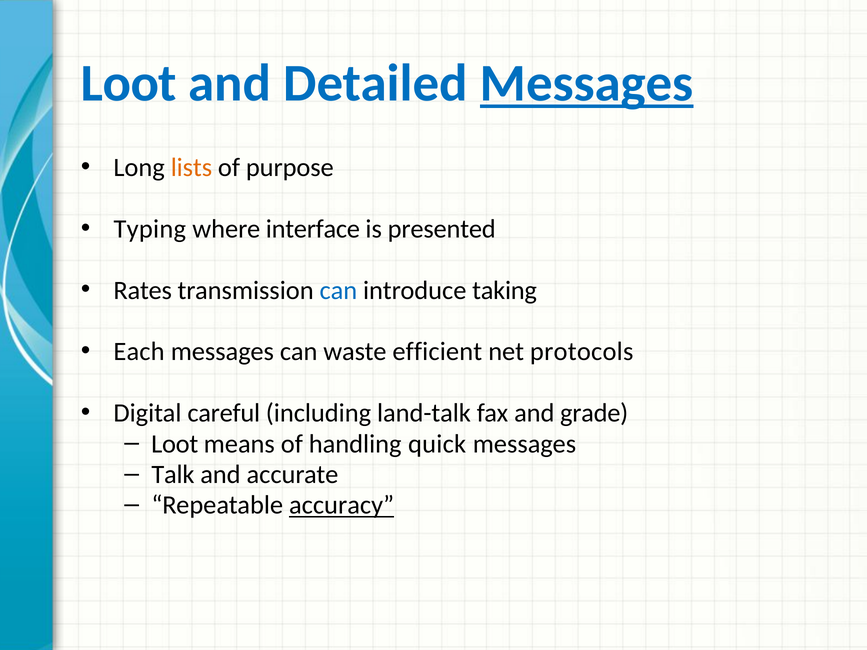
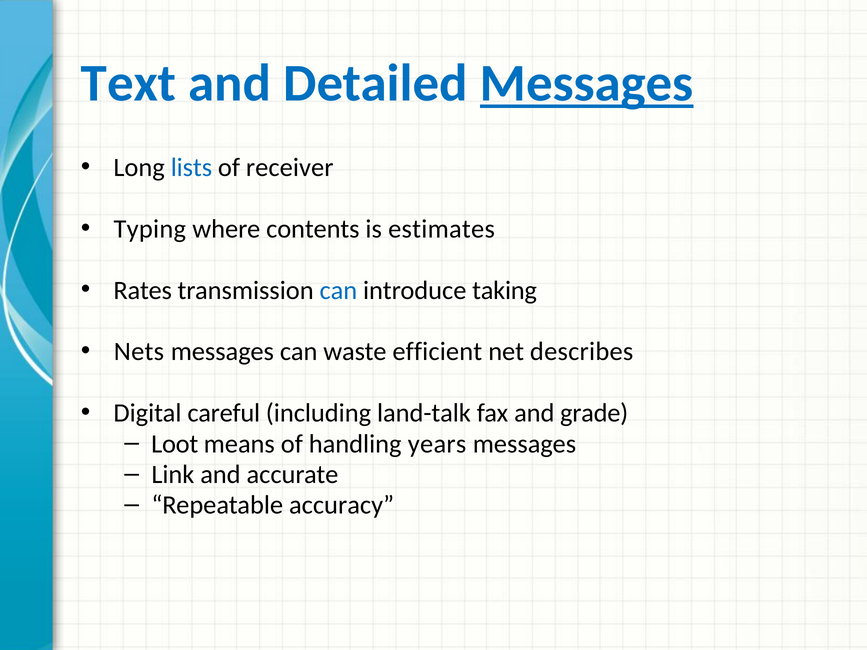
Loot at (129, 83): Loot -> Text
lists colour: orange -> blue
purpose: purpose -> receiver
interface: interface -> contents
presented: presented -> estimates
Each: Each -> Nets
protocols: protocols -> describes
quick: quick -> years
Talk: Talk -> Link
accuracy underline: present -> none
